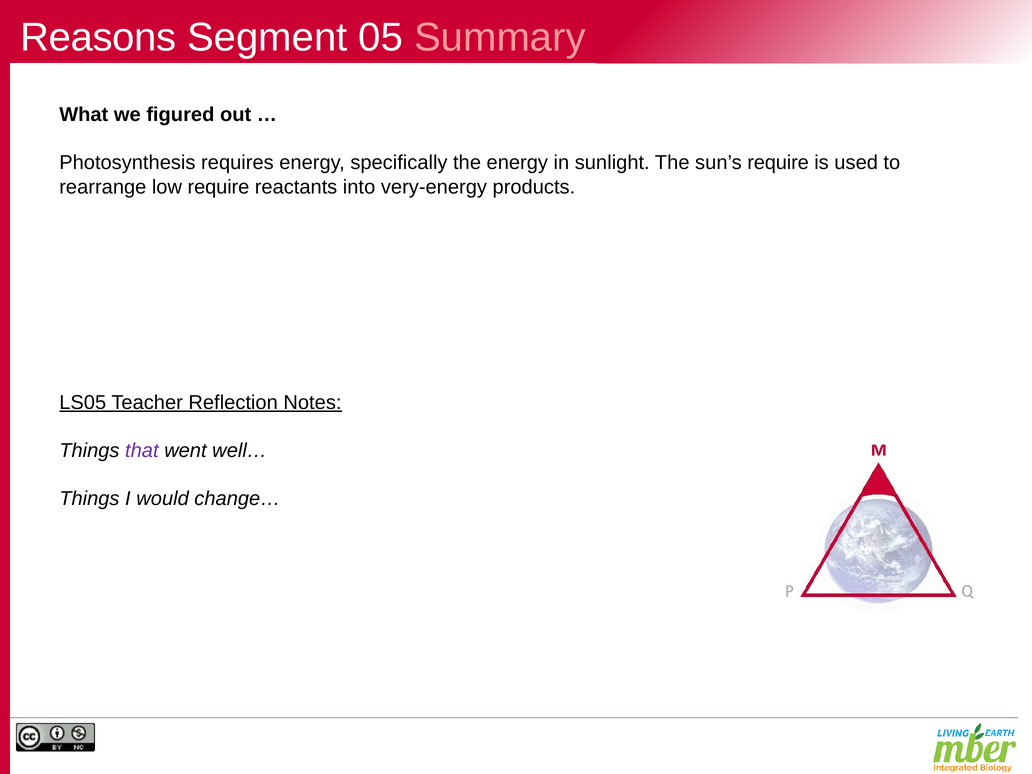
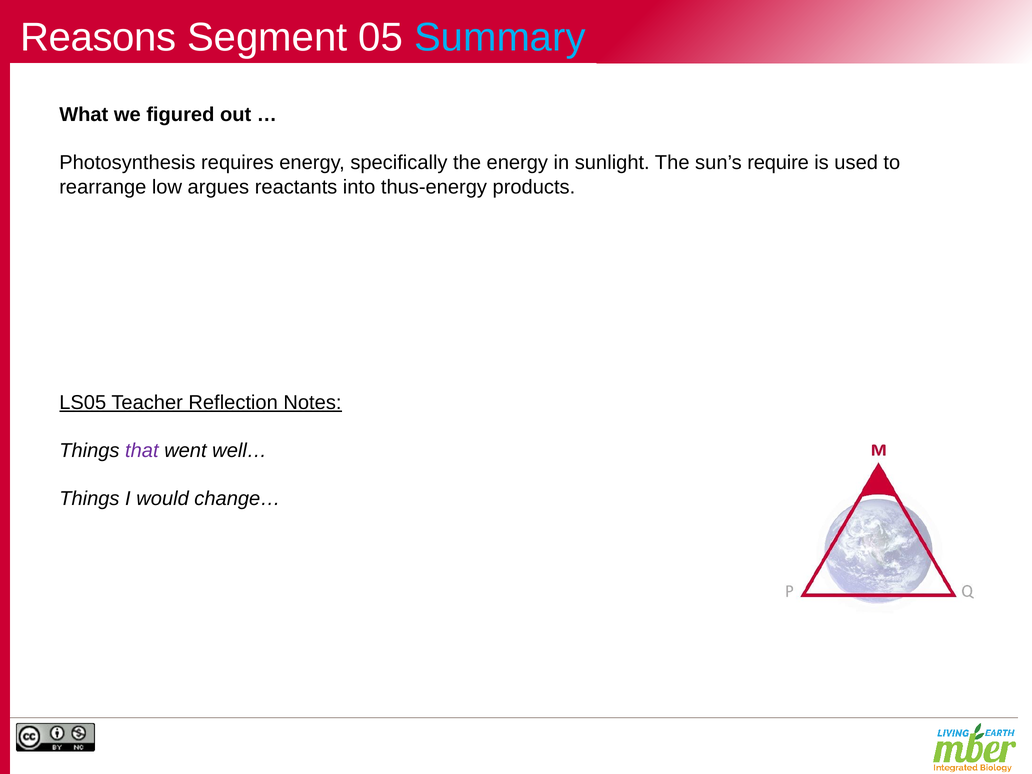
Summary colour: pink -> light blue
low require: require -> argues
very-energy: very-energy -> thus-energy
